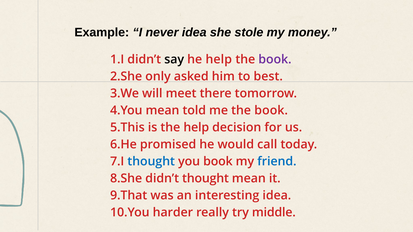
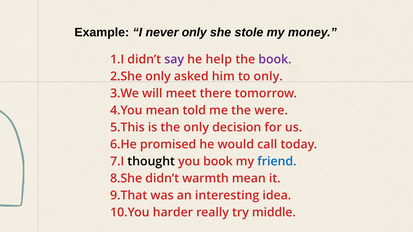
never idea: idea -> only
say colour: black -> purple
to best: best -> only
me the book: book -> were
the help: help -> only
thought at (151, 162) colour: blue -> black
didn’t thought: thought -> warmth
